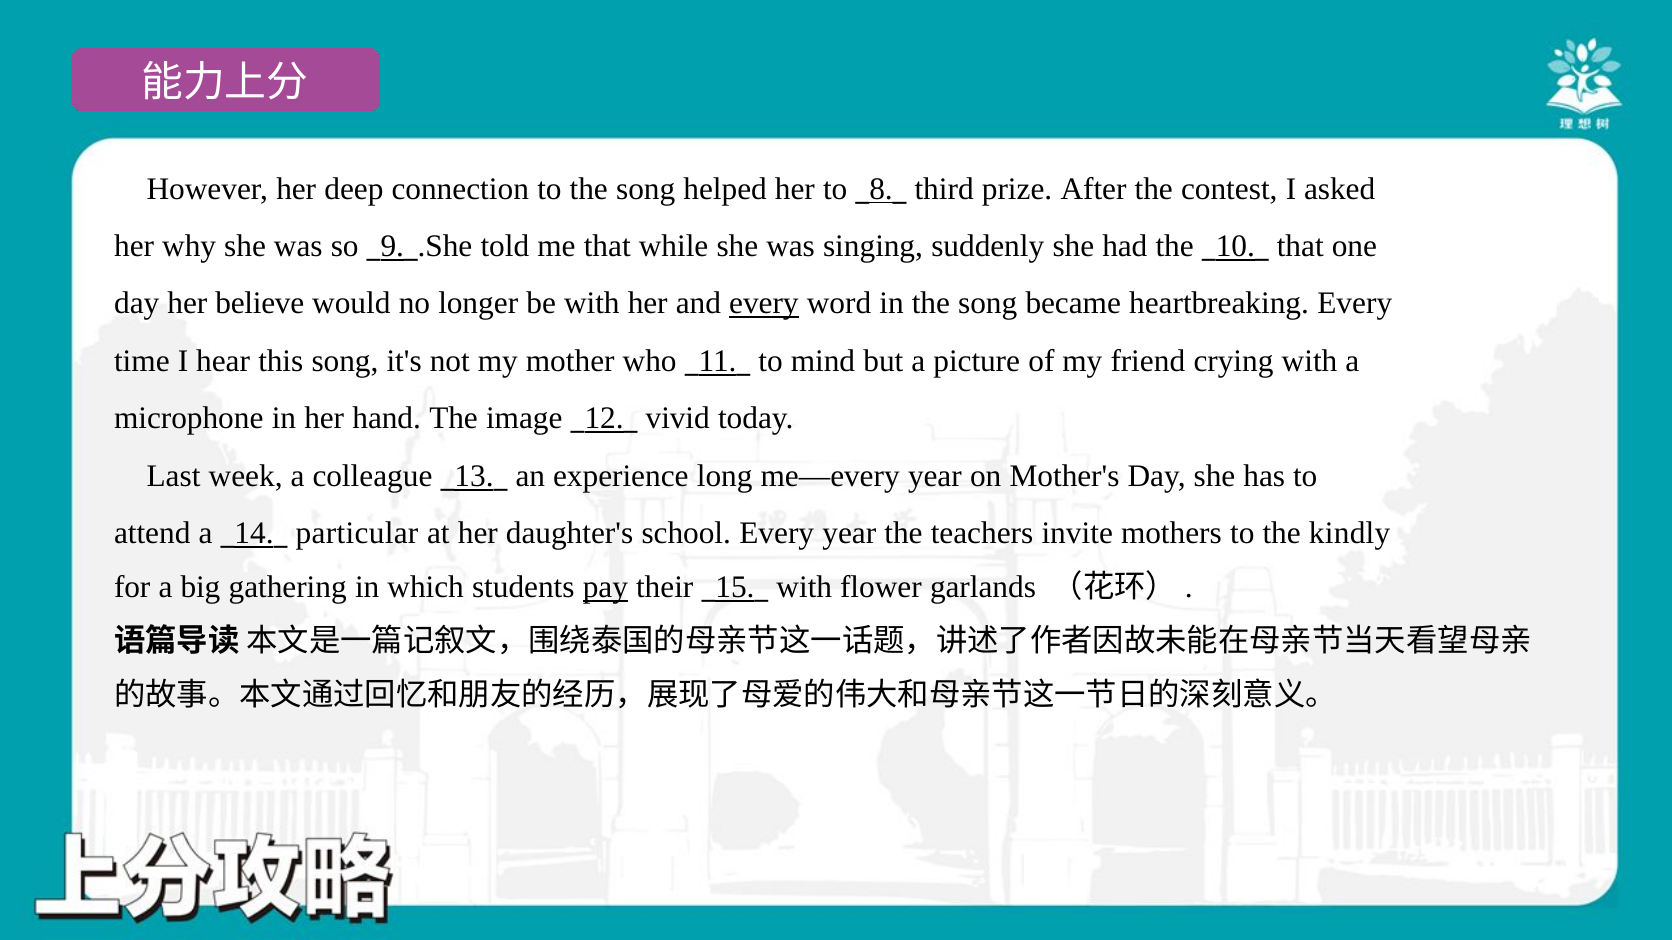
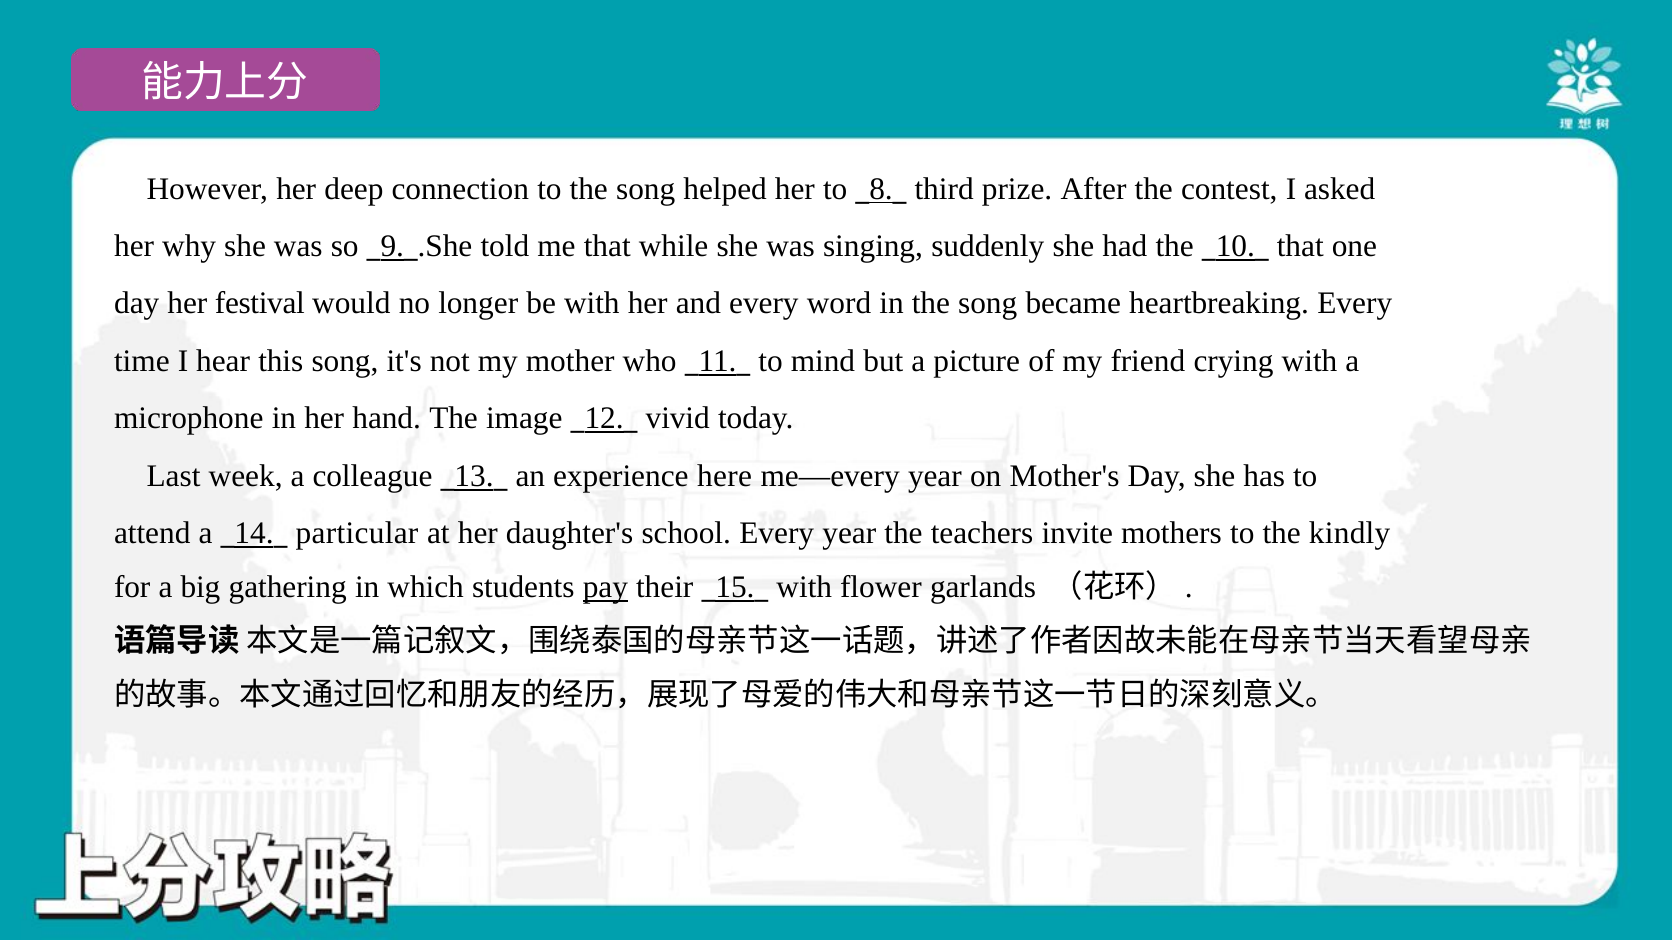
believe: believe -> festival
every at (764, 304) underline: present -> none
long: long -> here
